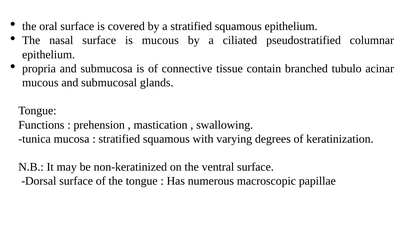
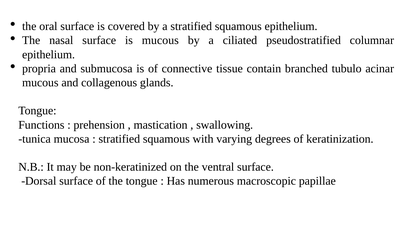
submucosal: submucosal -> collagenous
